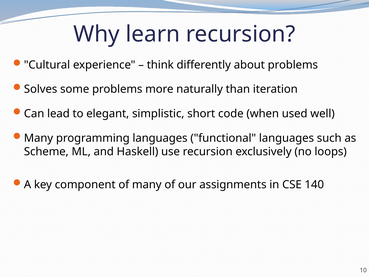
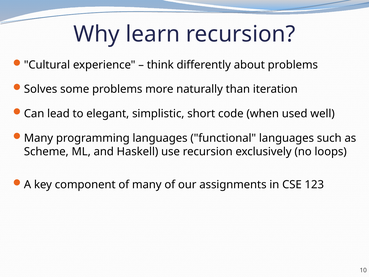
140: 140 -> 123
